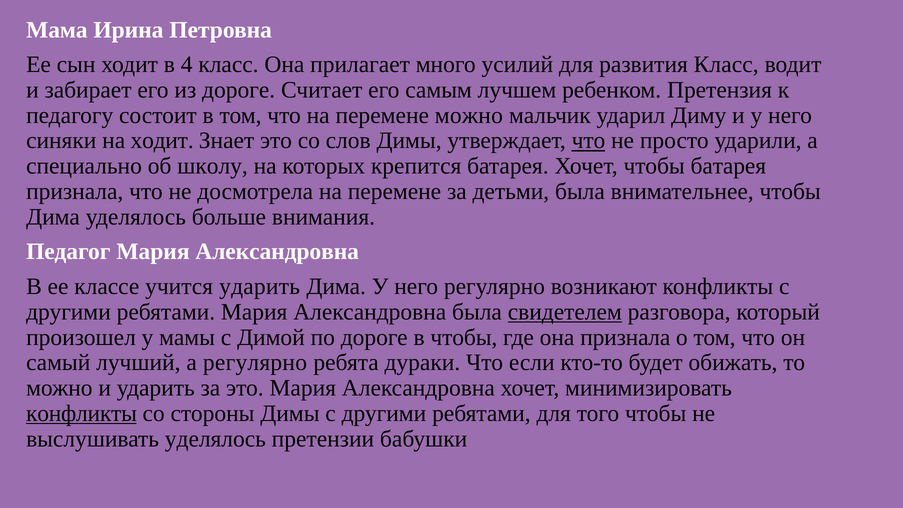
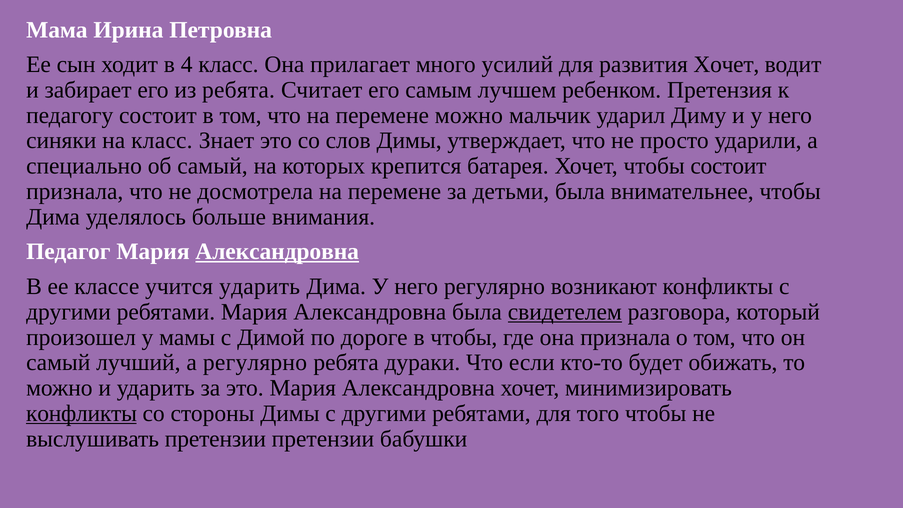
развития Класс: Класс -> Хочет
из дороге: дороге -> ребята
на ходит: ходит -> класс
что at (589, 141) underline: present -> none
об школу: школу -> самый
чтобы батарея: батарея -> состоит
Александровна at (277, 252) underline: none -> present
выслушивать уделялось: уделялось -> претензии
